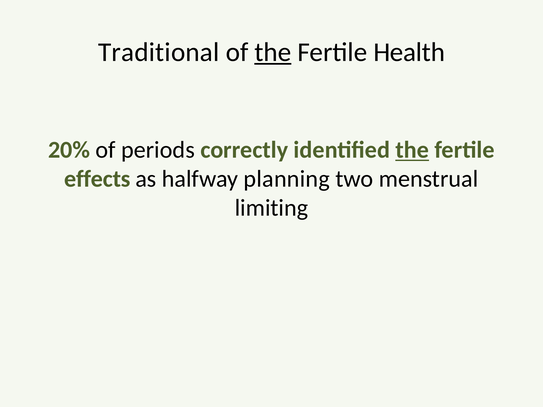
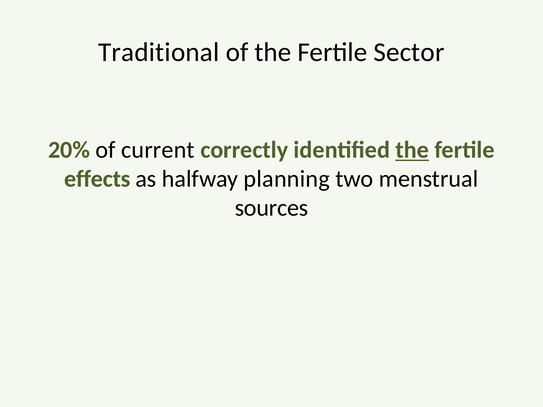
the at (273, 52) underline: present -> none
Health: Health -> Sector
periods: periods -> current
limiting: limiting -> sources
